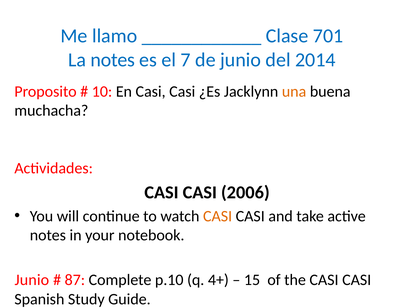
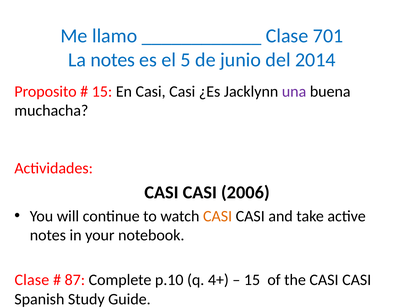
7: 7 -> 5
10 at (102, 92): 10 -> 15
una colour: orange -> purple
Junio at (32, 280): Junio -> Clase
